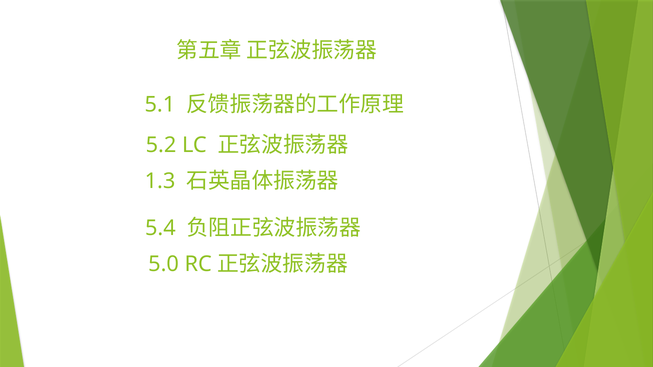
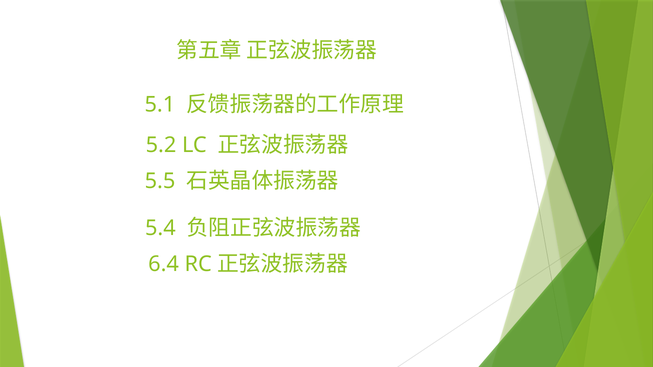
1.3: 1.3 -> 5.5
5.0: 5.0 -> 6.4
